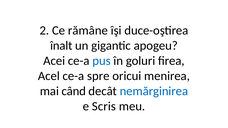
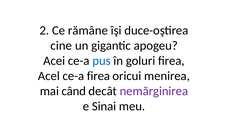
înalt: înalt -> cine
ce-a spre: spre -> firea
nemărginirea colour: blue -> purple
Scris: Scris -> Sinai
